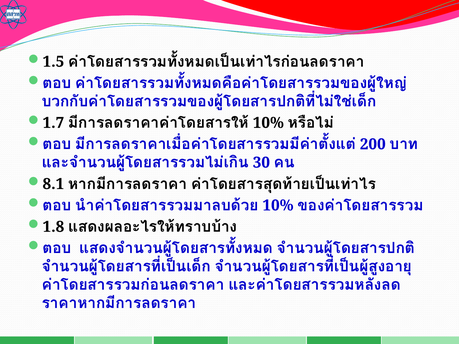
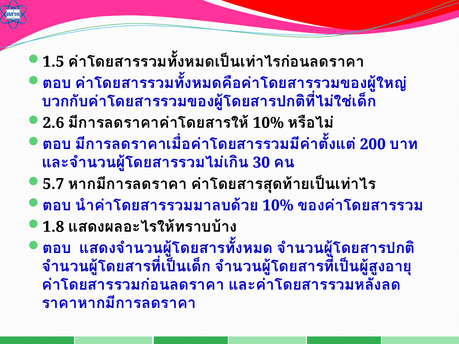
1.7: 1.7 -> 2.6
8.1: 8.1 -> 5.7
